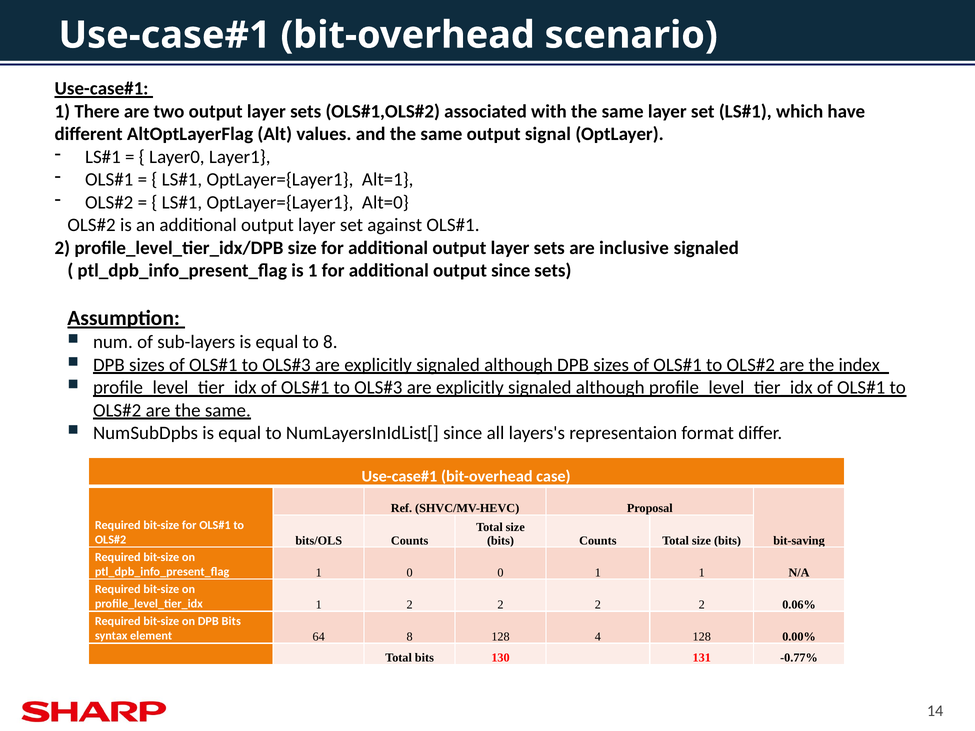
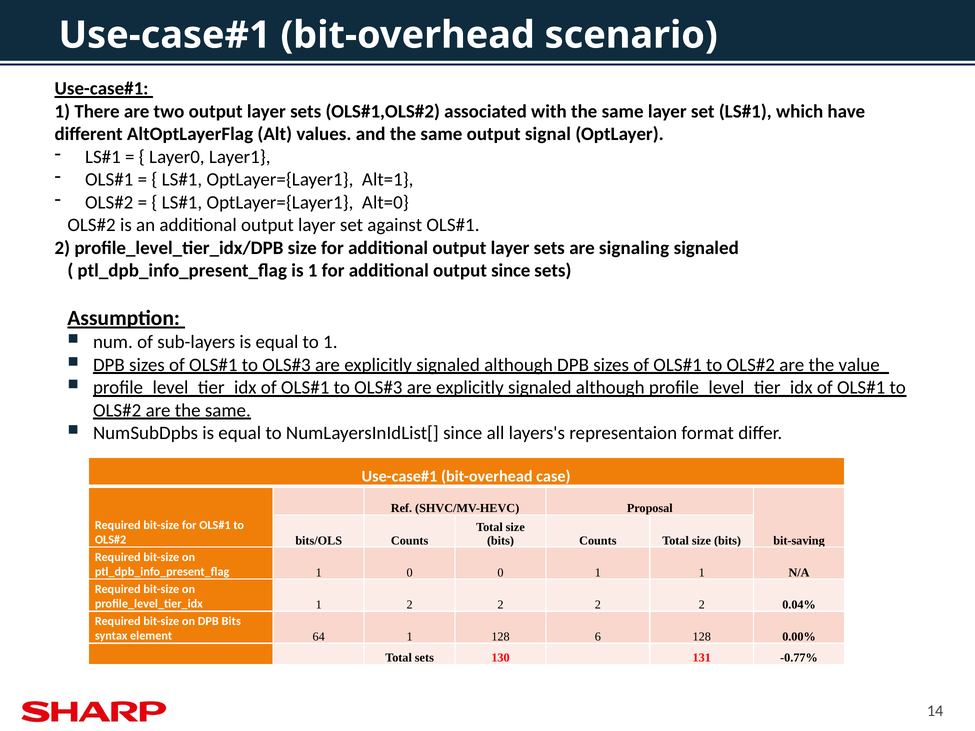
inclusive: inclusive -> signaling
to 8: 8 -> 1
index: index -> value
0.06%: 0.06% -> 0.04%
64 8: 8 -> 1
4: 4 -> 6
Total bits: bits -> sets
